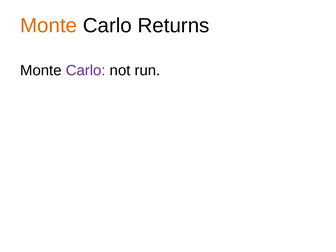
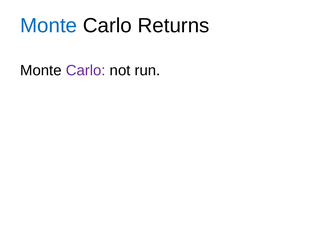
Monte at (49, 26) colour: orange -> blue
